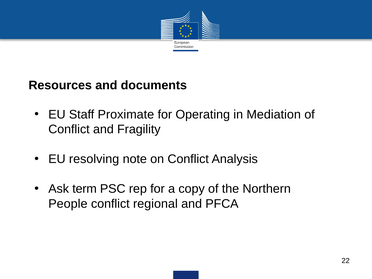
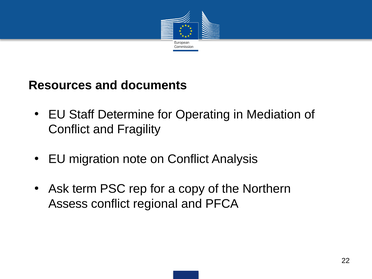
Proximate: Proximate -> Determine
resolving: resolving -> migration
People: People -> Assess
